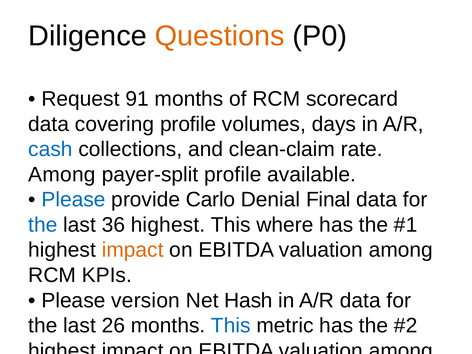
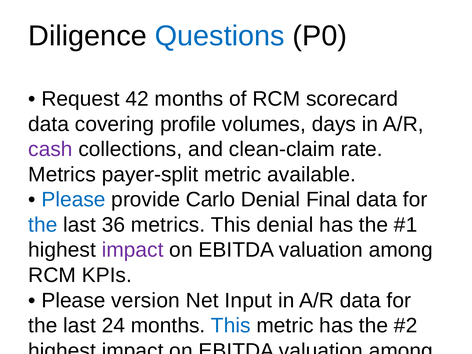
Questions colour: orange -> blue
91: 91 -> 42
cash at (50, 149) colour: blue -> purple
Among at (62, 175): Among -> Metrics
payer-split profile: profile -> metric
36 highest: highest -> metrics
This where: where -> denial
impact at (133, 250) colour: orange -> purple
Hash: Hash -> Input
26: 26 -> 24
